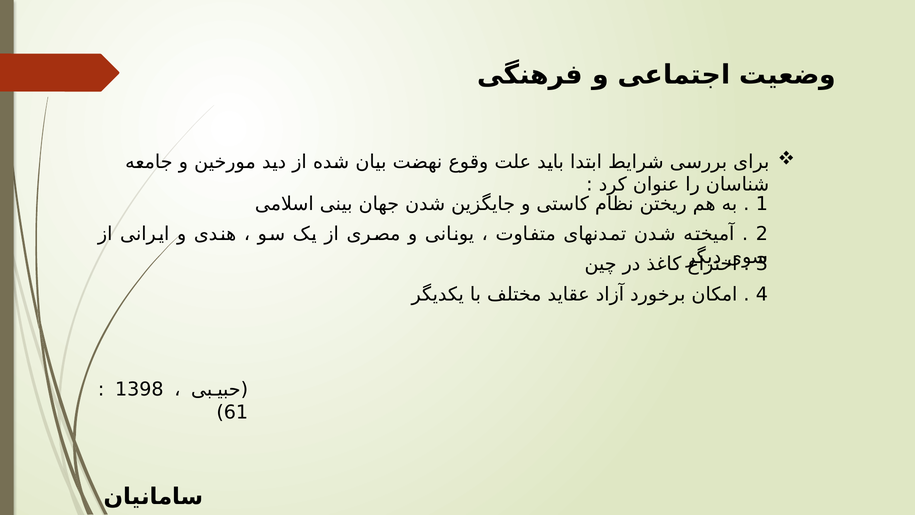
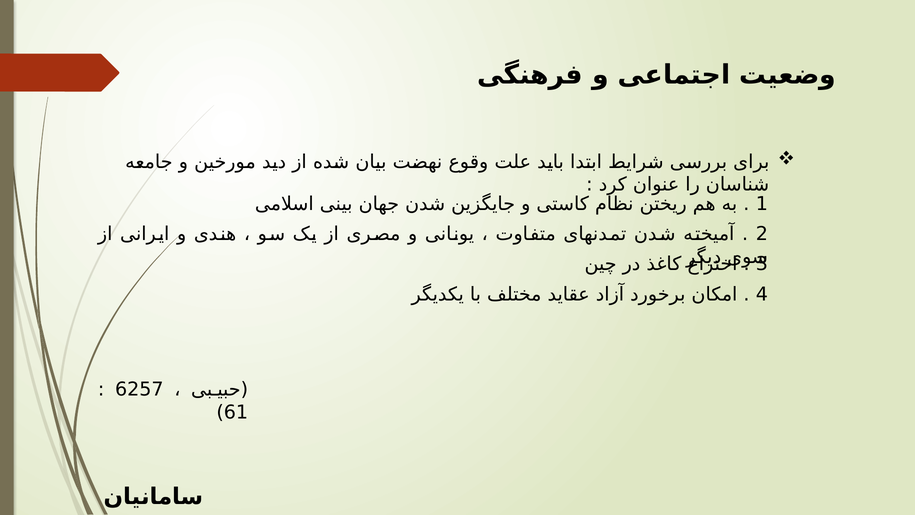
1398: 1398 -> 6257
